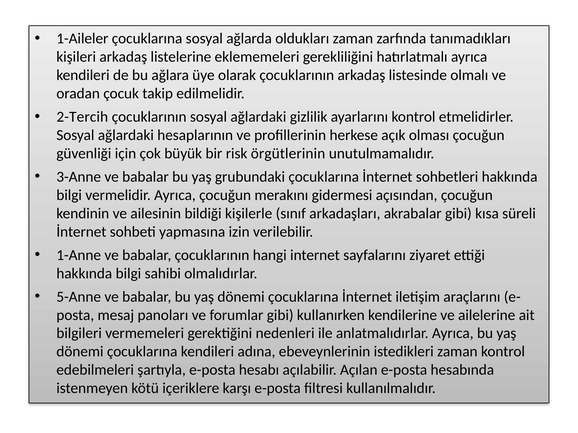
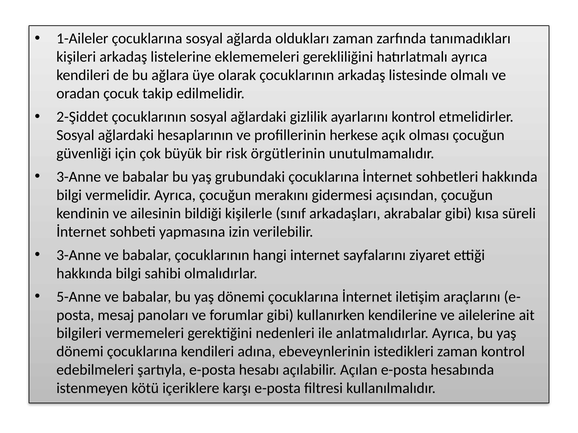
2-Tercih: 2-Tercih -> 2-Şiddet
1-Anne at (79, 255): 1-Anne -> 3-Anne
